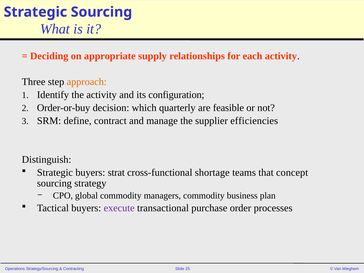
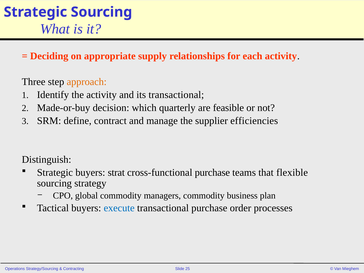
its configuration: configuration -> transactional
Order-or-buy: Order-or-buy -> Made-or-buy
cross-functional shortage: shortage -> purchase
concept: concept -> flexible
execute colour: purple -> blue
